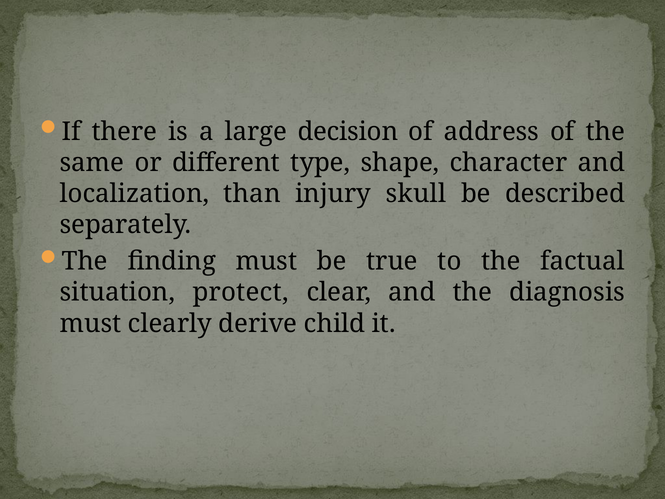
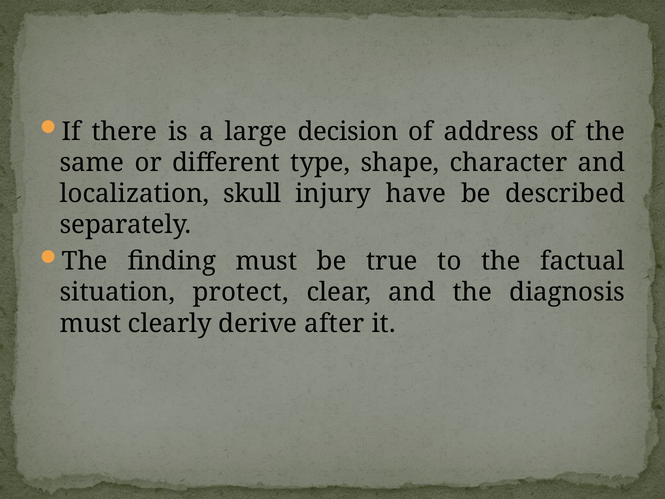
than: than -> skull
skull: skull -> have
child: child -> after
